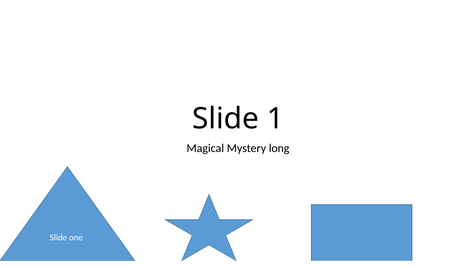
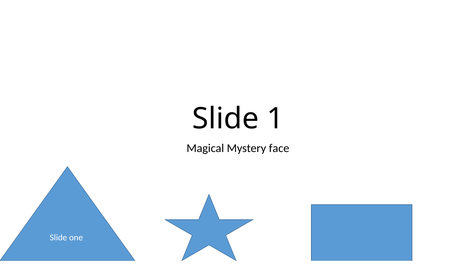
long: long -> face
